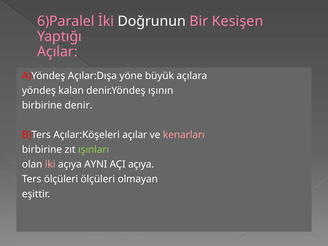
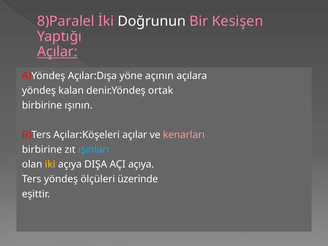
6)Paralel: 6)Paralel -> 8)Paralel
Açılar at (57, 52) underline: none -> present
büyük: büyük -> açının
ışının: ışının -> ortak
denir: denir -> ışının
ışınları colour: light green -> light blue
iki colour: pink -> yellow
AYNI: AYNI -> DIŞA
Ters ölçüleri: ölçüleri -> yöndeş
olmayan: olmayan -> üzerinde
